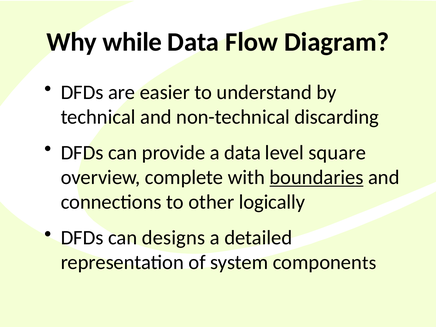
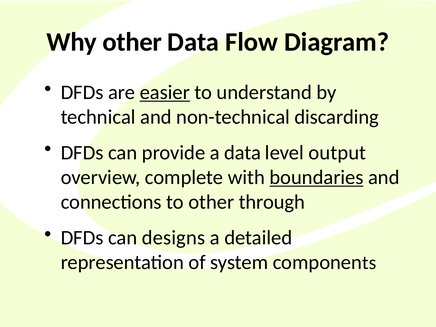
Why while: while -> other
easier underline: none -> present
square: square -> output
logically: logically -> through
